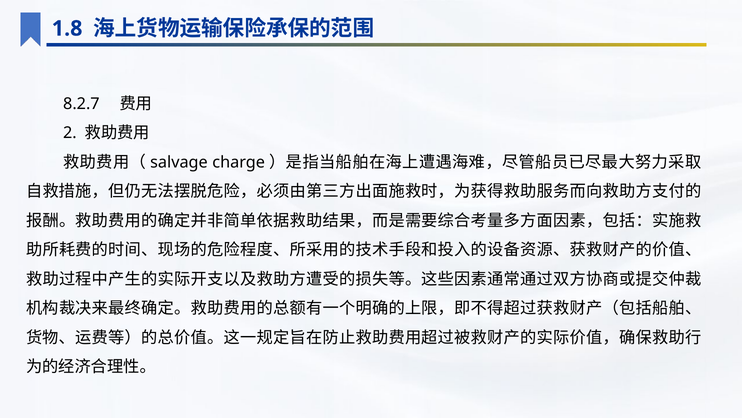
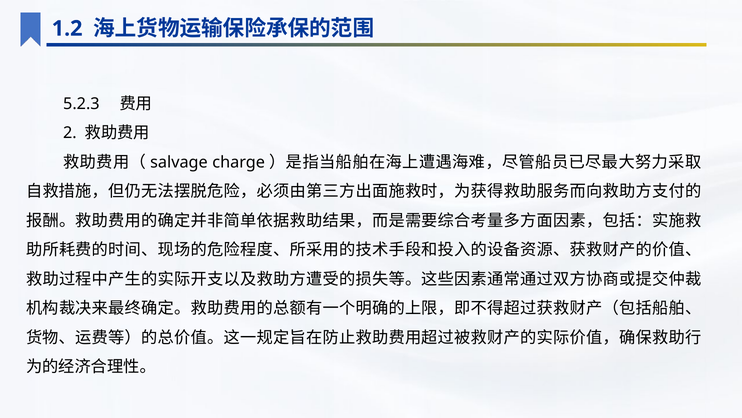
1.8: 1.8 -> 1.2
8.2.7: 8.2.7 -> 5.2.3
